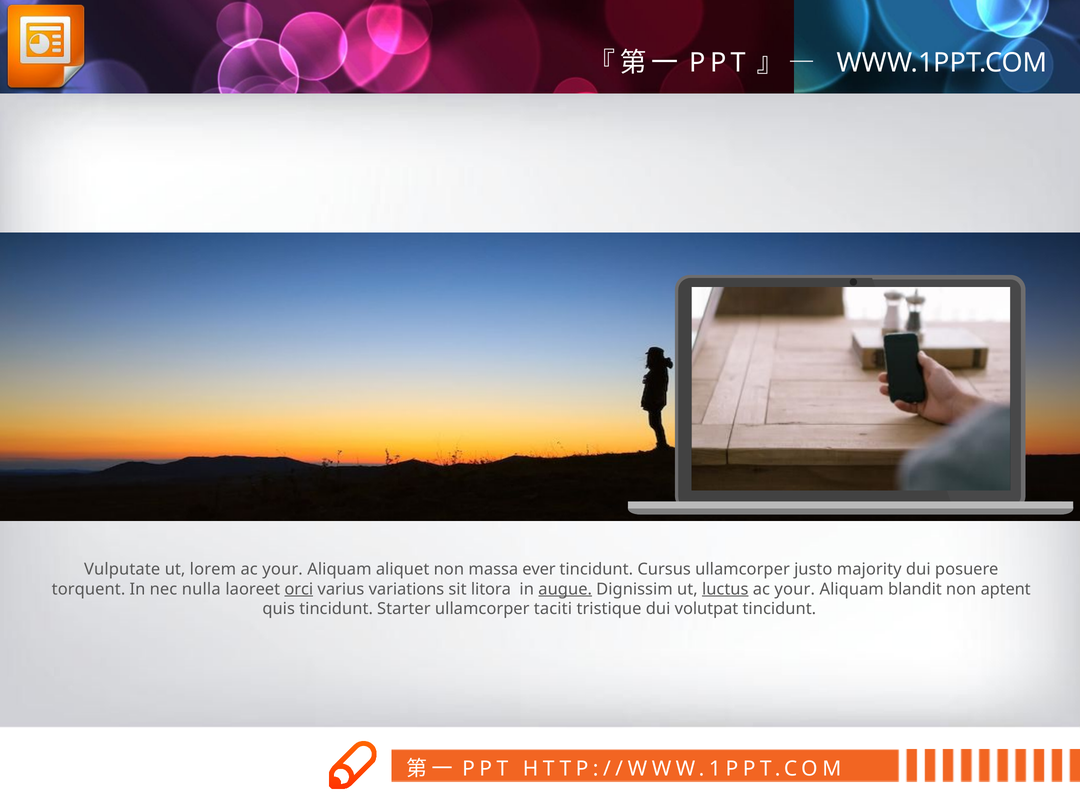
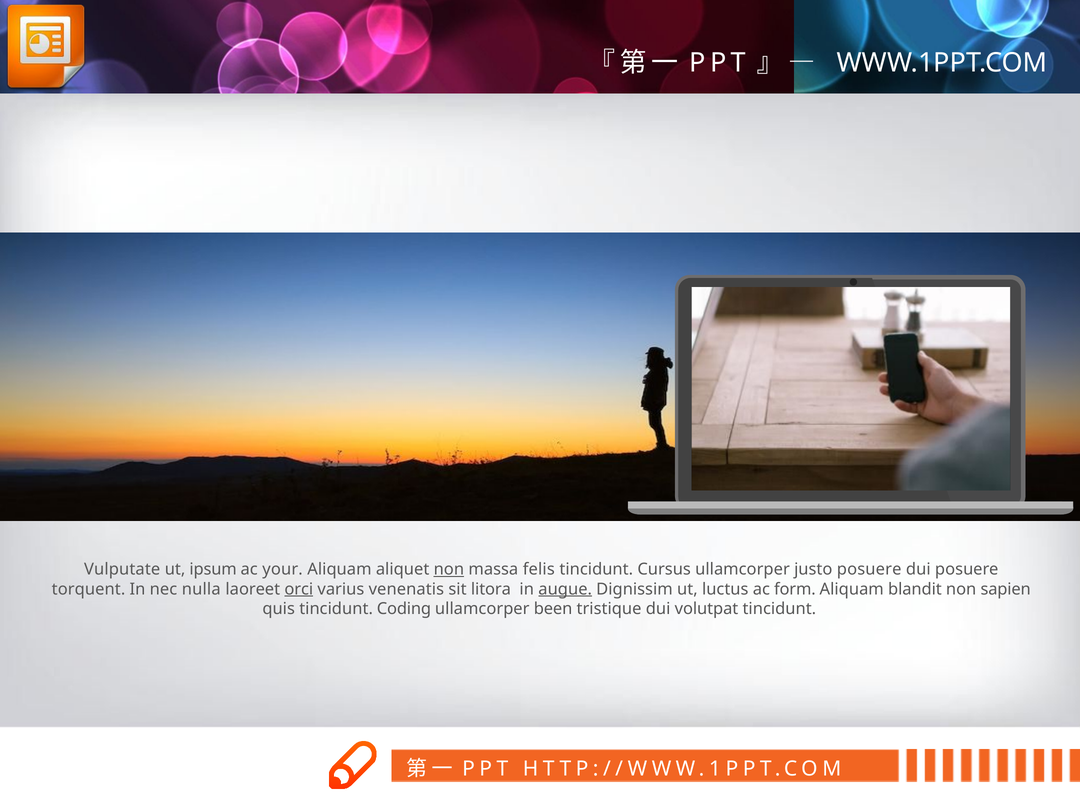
lorem: lorem -> ipsum
non at (449, 569) underline: none -> present
ever: ever -> felis
justo majority: majority -> posuere
variations: variations -> venenatis
luctus underline: present -> none
your at (795, 589): your -> form
aptent: aptent -> sapien
Starter: Starter -> Coding
taciti: taciti -> been
